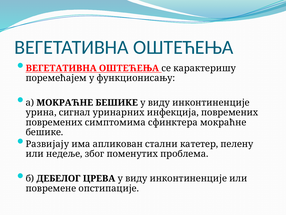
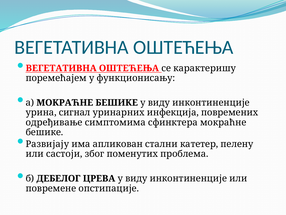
повремених at (54, 122): повремених -> одређивање
недеље: недеље -> састоји
